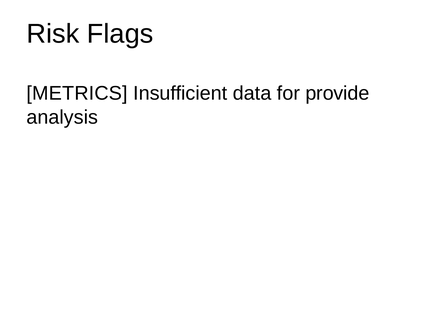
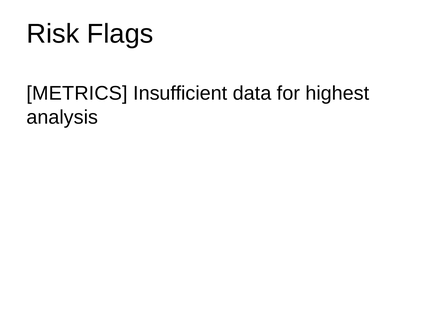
provide: provide -> highest
